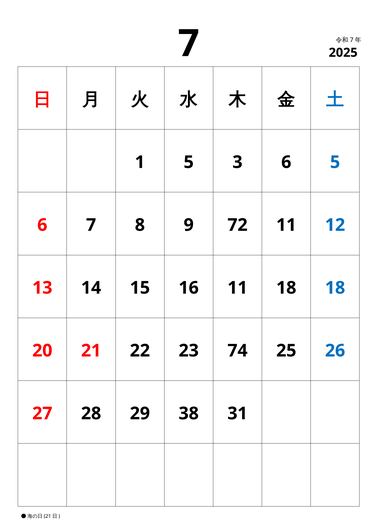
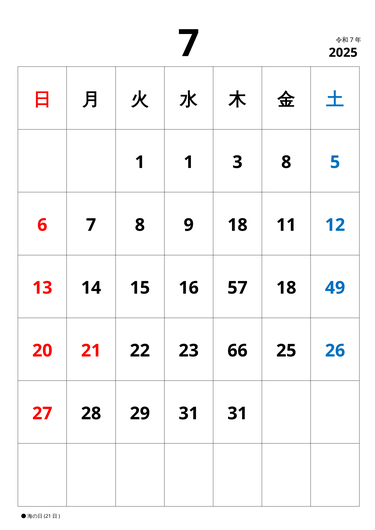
1 5: 5 -> 1
3 6: 6 -> 8
9 72: 72 -> 18
16 11: 11 -> 57
18 18: 18 -> 49
74: 74 -> 66
29 38: 38 -> 31
